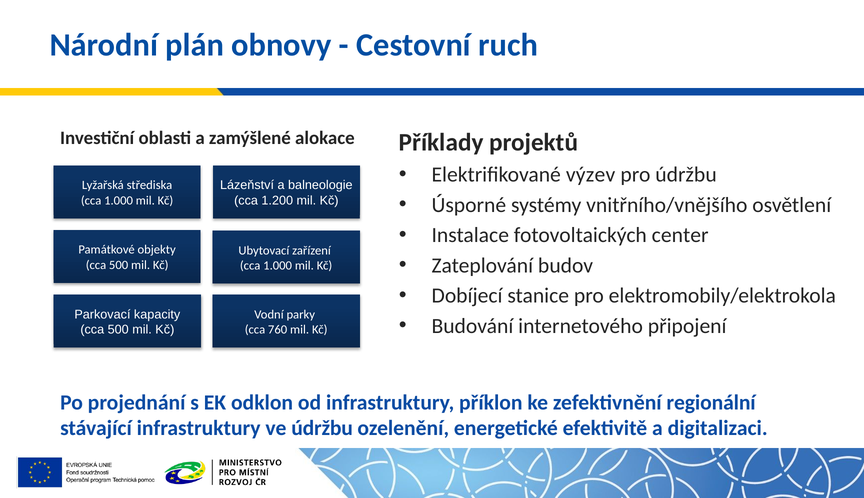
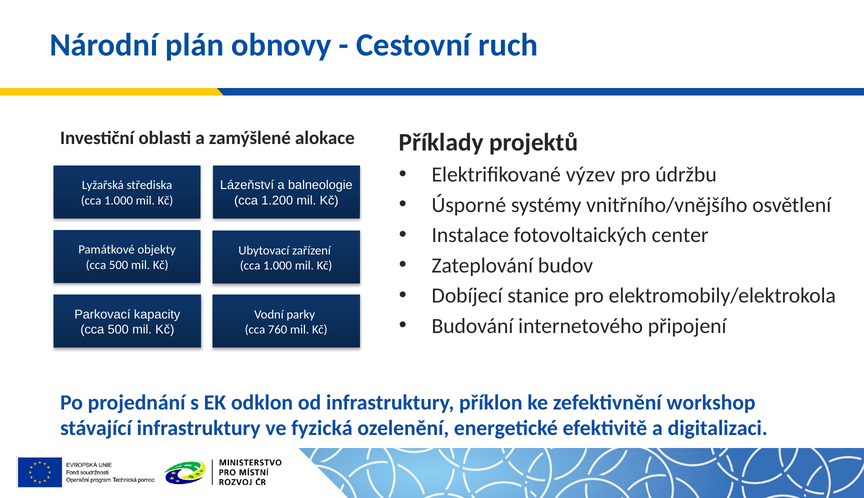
regionální: regionální -> workshop
ve údržbu: údržbu -> fyzická
